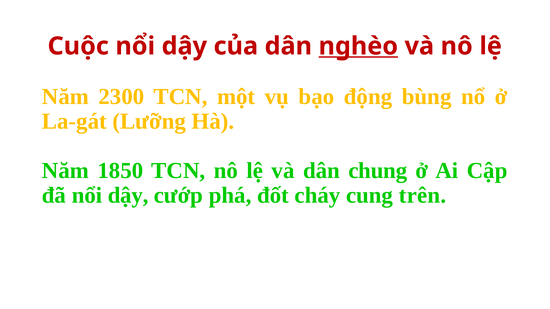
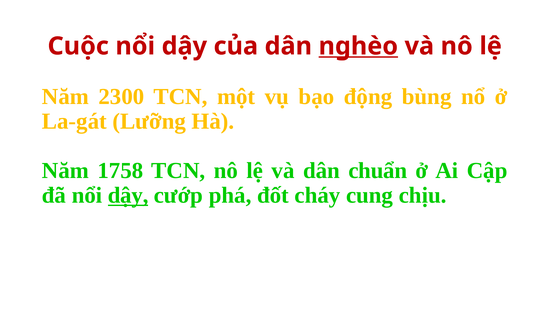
1850: 1850 -> 1758
chung: chung -> chuẩn
dậy at (128, 196) underline: none -> present
trên: trên -> chịu
